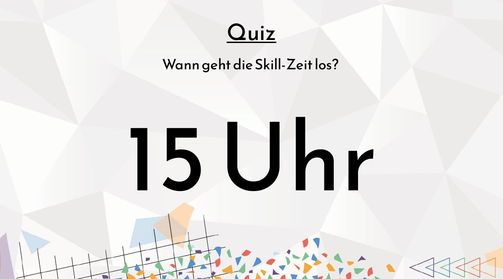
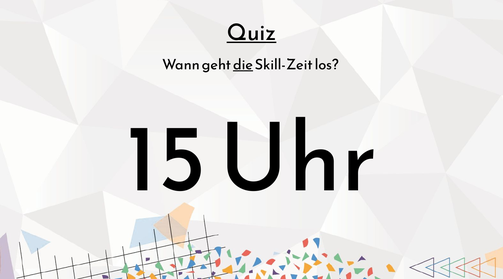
die underline: none -> present
